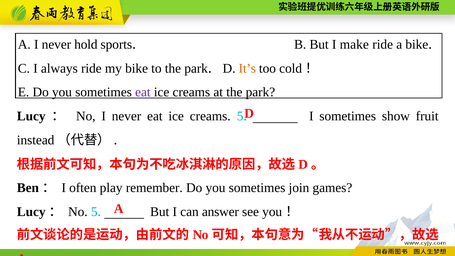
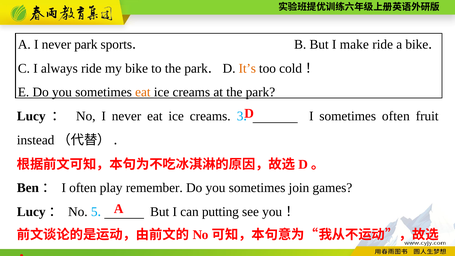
never hold: hold -> park
eat at (143, 92) colour: purple -> orange
creams 5: 5 -> 3
sometimes show: show -> often
answer: answer -> putting
